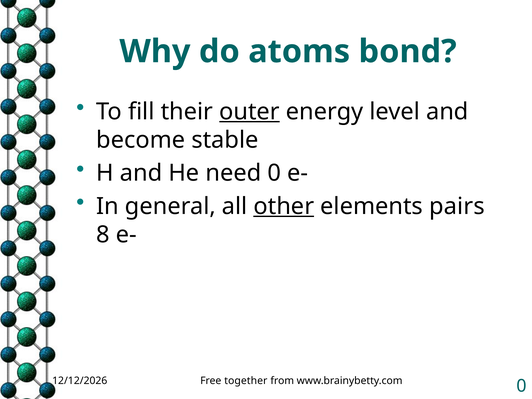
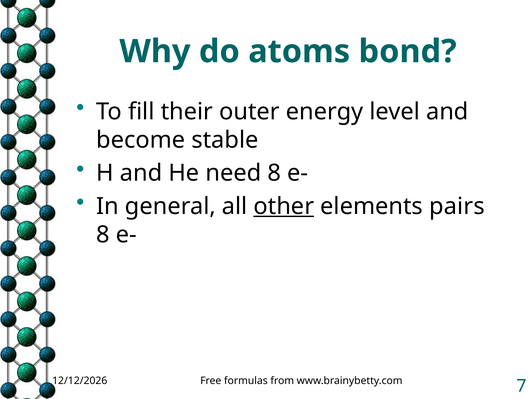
outer underline: present -> none
need 0: 0 -> 8
together: together -> formulas
www.brainybetty.com 0: 0 -> 7
